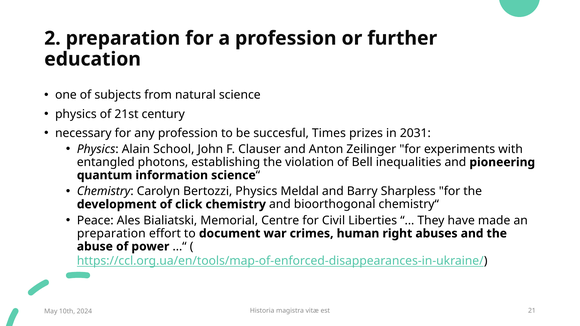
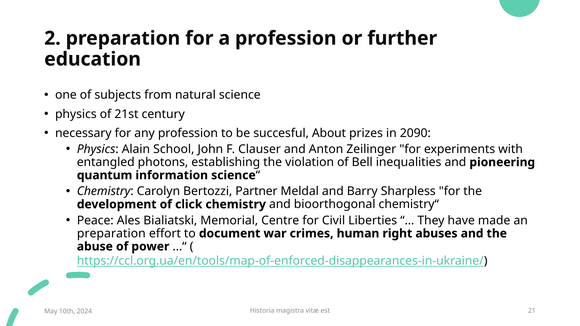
Times: Times -> About
2031: 2031 -> 2090
Bertozzi Physics: Physics -> Partner
